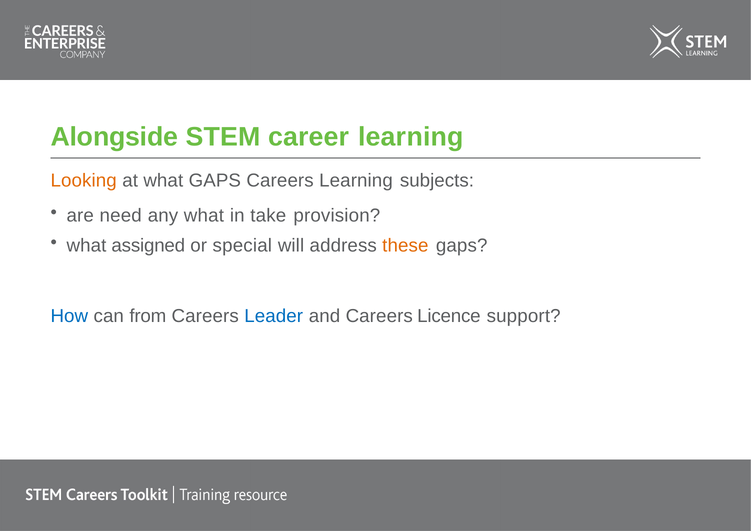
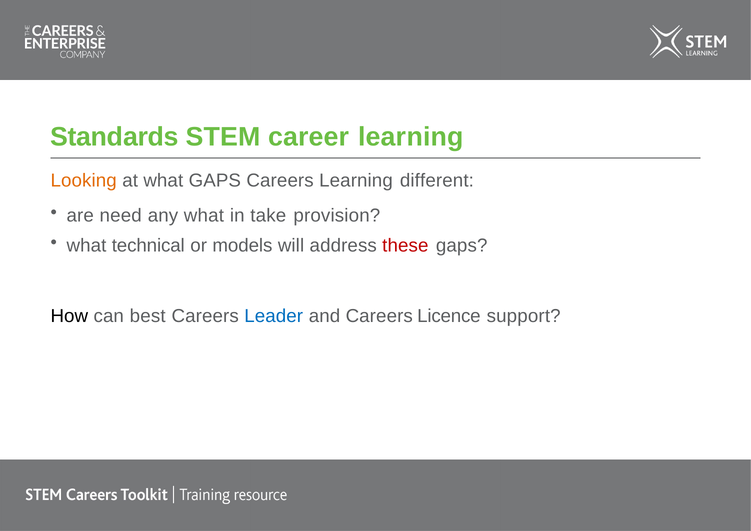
Alongside: Alongside -> Standards
subjects: subjects -> different
assigned: assigned -> technical
special: special -> models
these colour: orange -> red
How colour: blue -> black
from: from -> best
